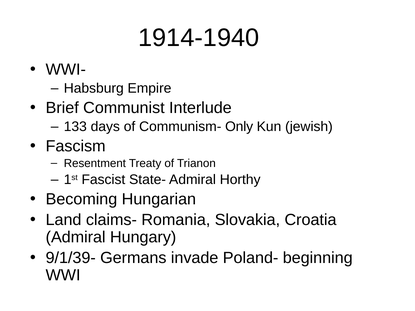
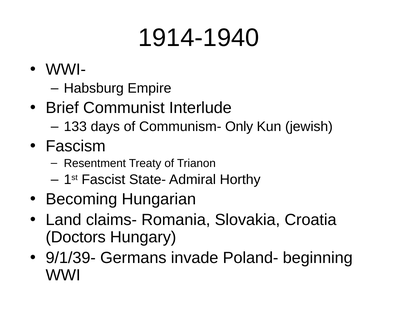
Admiral at (76, 237): Admiral -> Doctors
